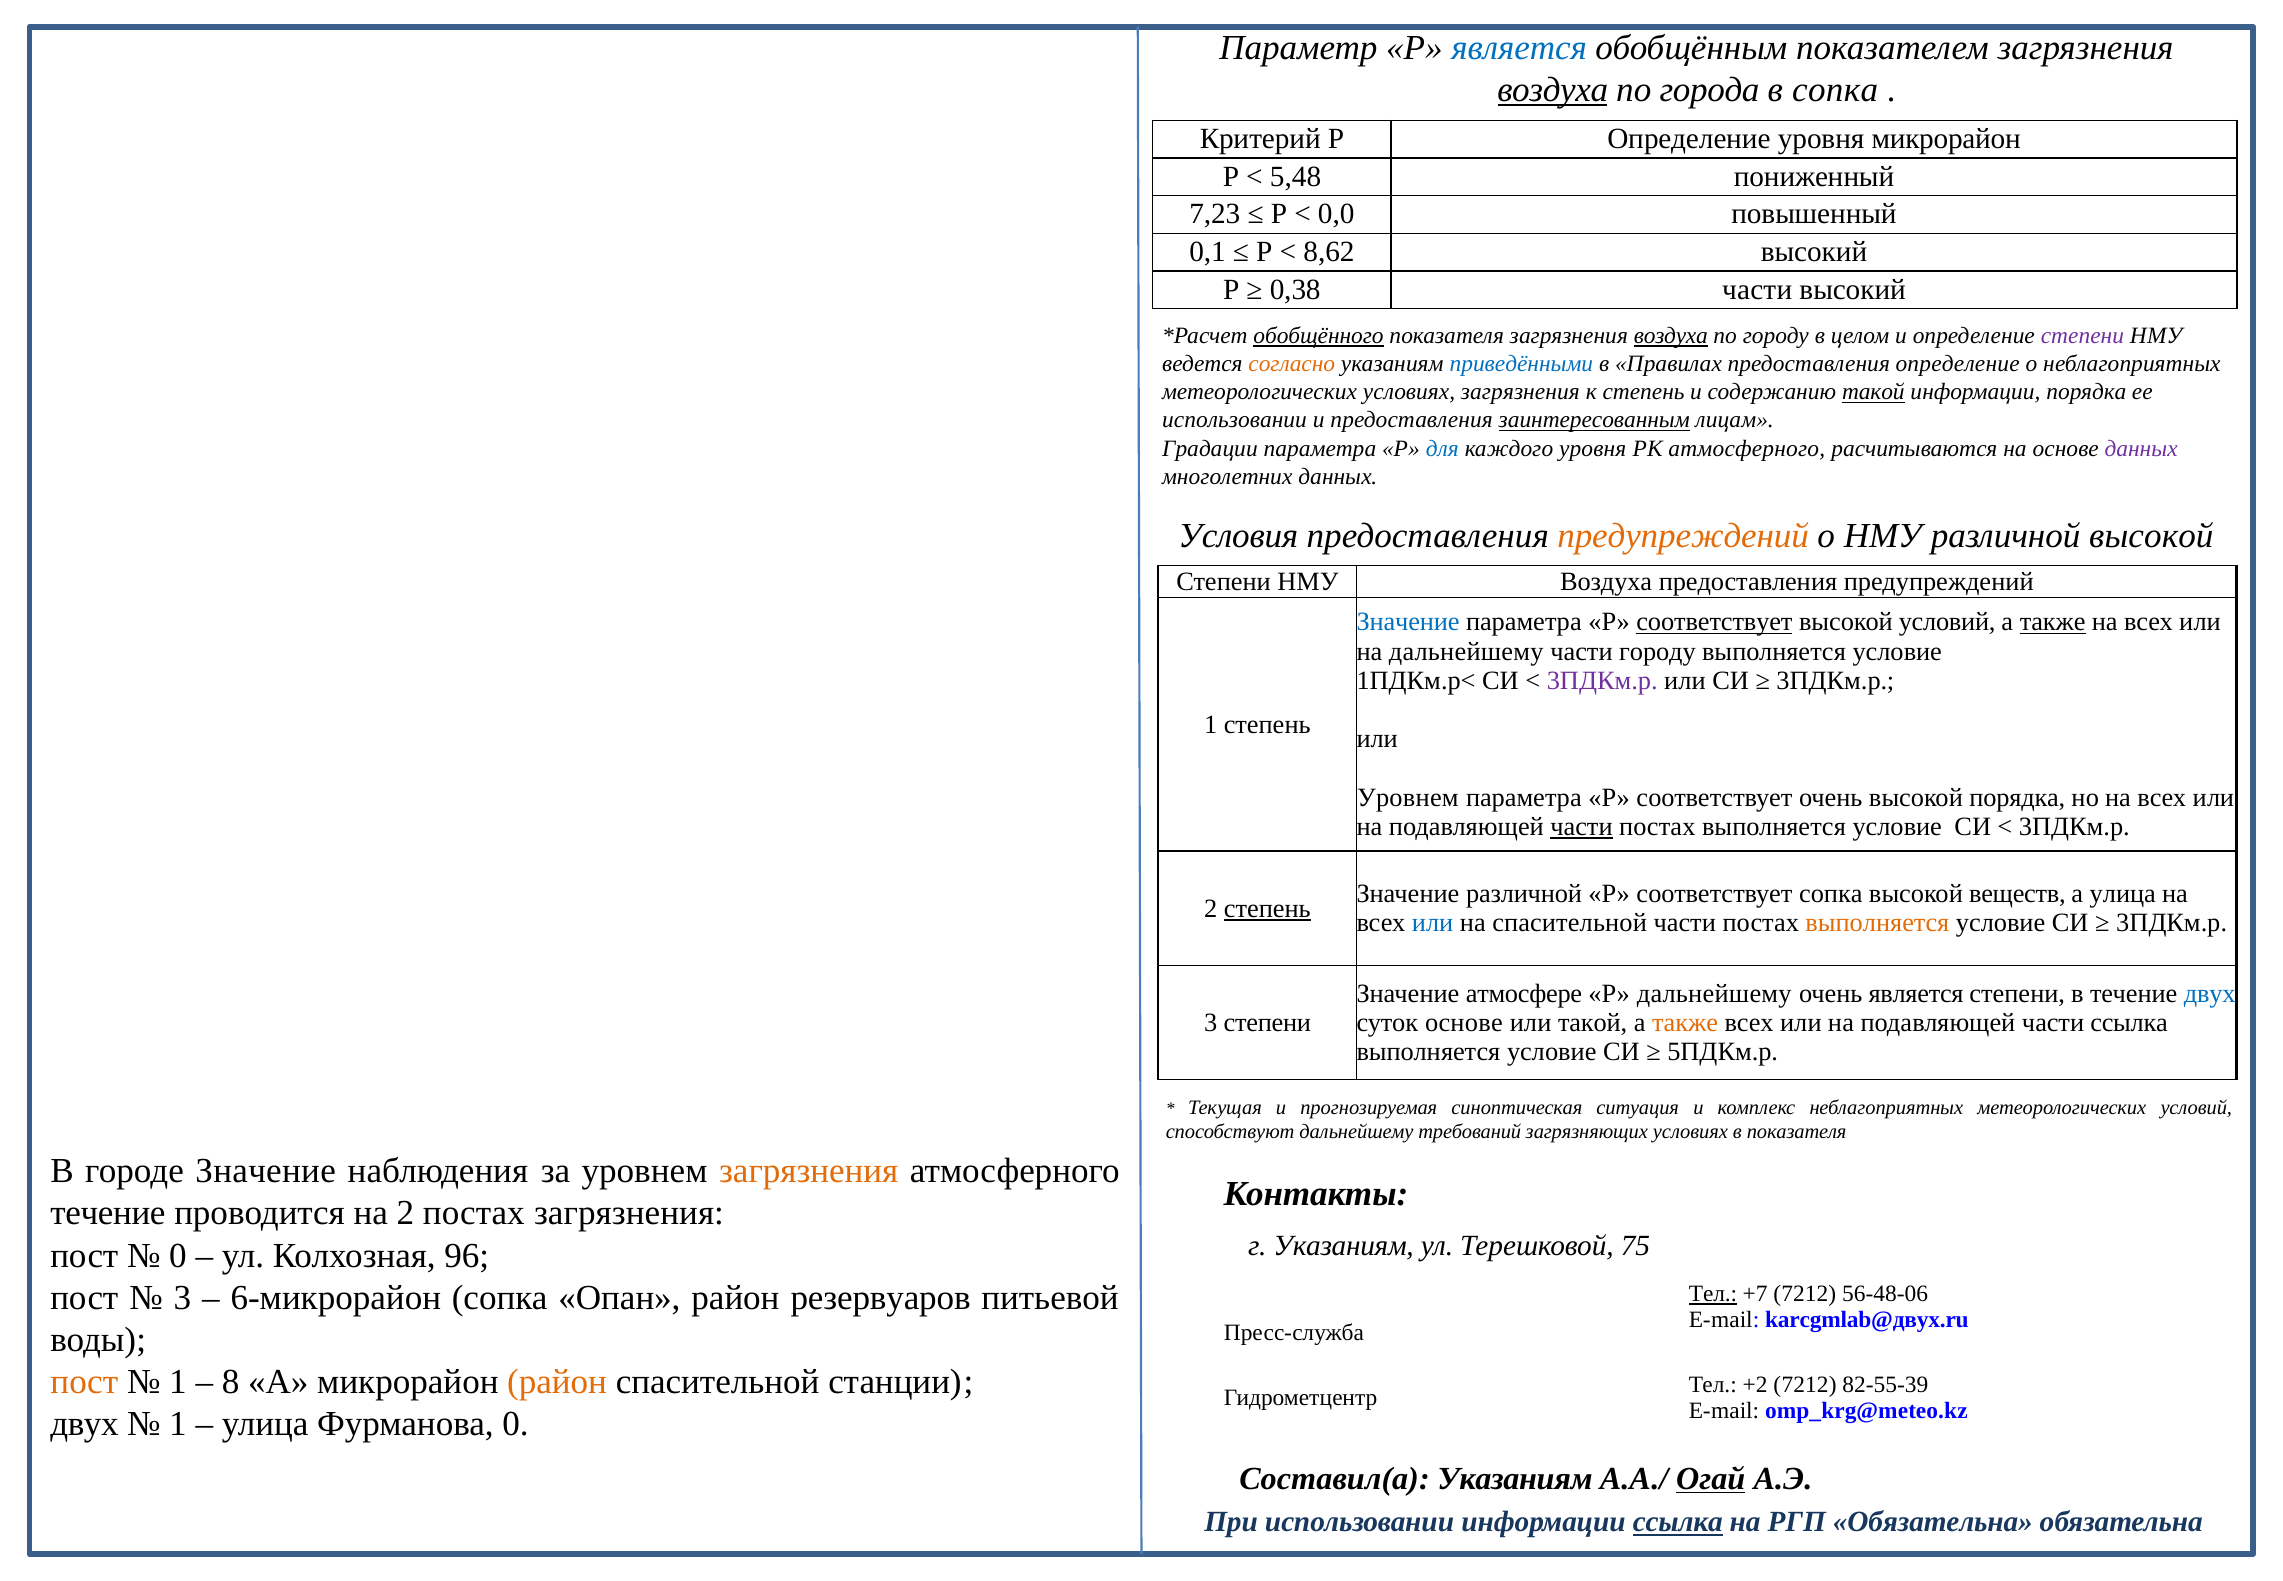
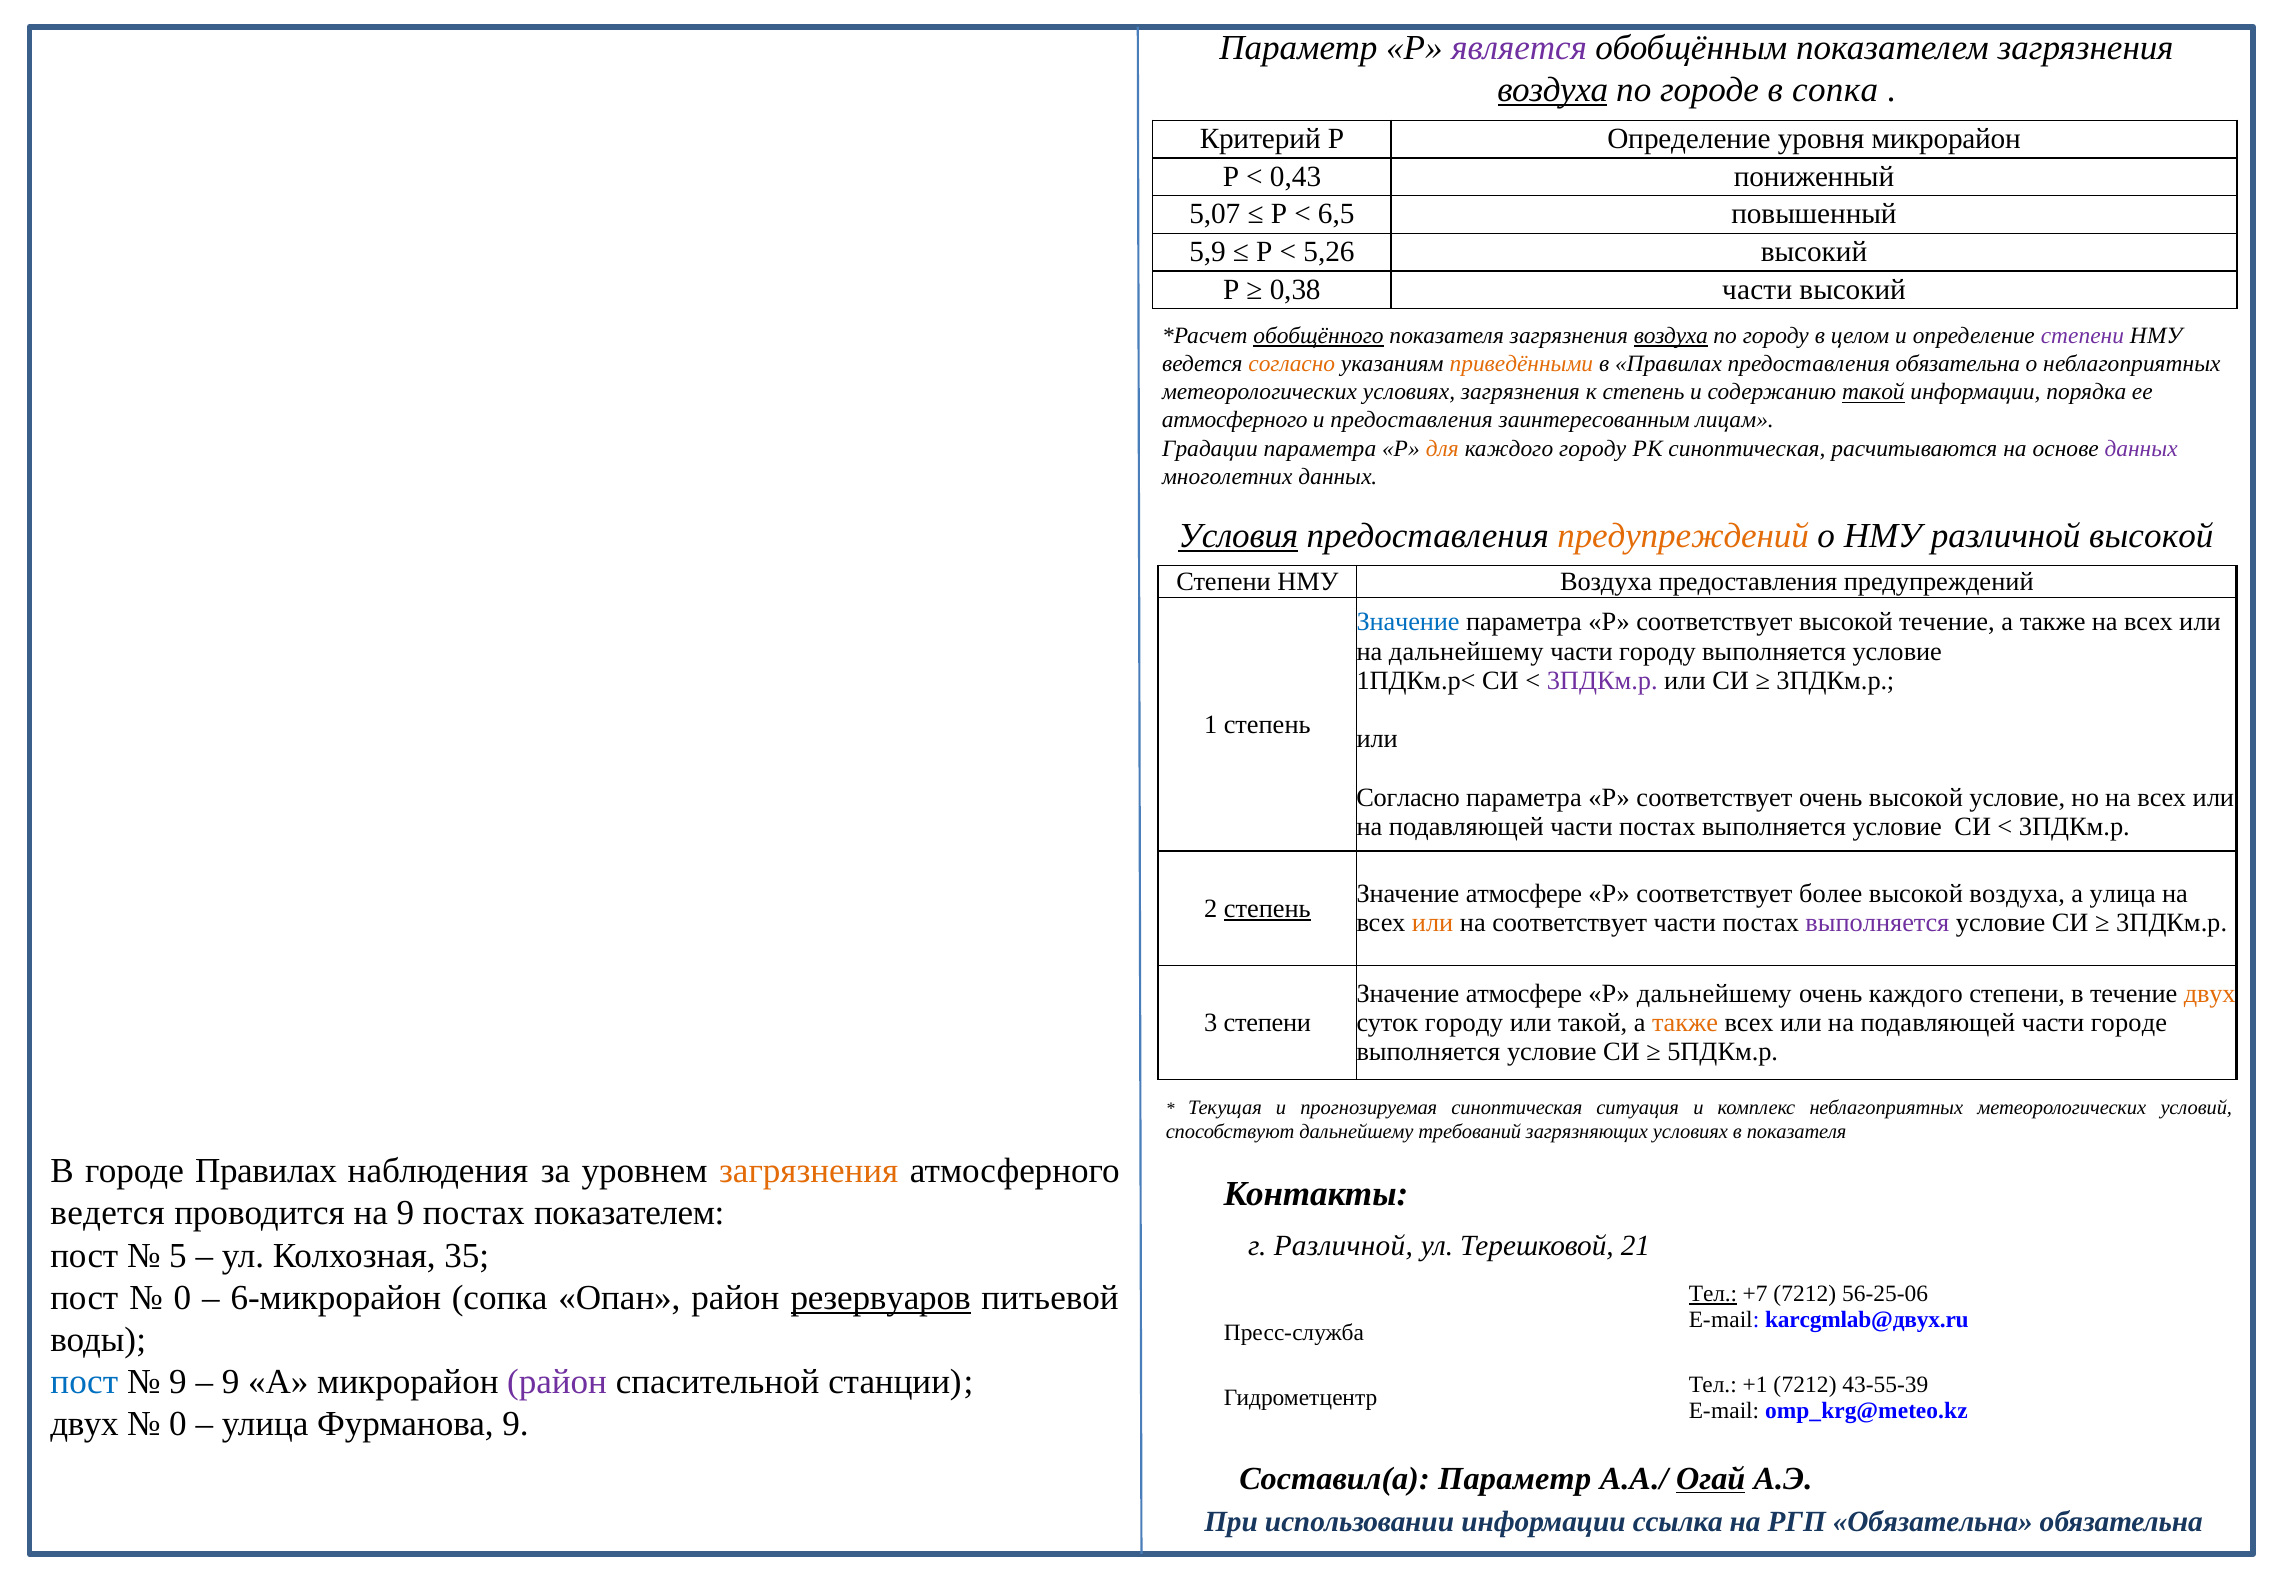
является at (1519, 48) colour: blue -> purple
по города: города -> городе
5,48: 5,48 -> 0,43
7,23: 7,23 -> 5,07
0,0: 0,0 -> 6,5
0,1: 0,1 -> 5,9
8,62: 8,62 -> 5,26
приведёнными colour: blue -> orange
предоставления определение: определение -> обязательна
использовании at (1235, 420): использовании -> атмосферного
заинтересованным underline: present -> none
для colour: blue -> orange
каждого уровня: уровня -> городу
РК атмосферного: атмосферного -> синоптическая
Условия underline: none -> present
соответствует at (1714, 622) underline: present -> none
высокой условий: условий -> течение
также at (2053, 622) underline: present -> none
Уровнем at (1408, 797): Уровнем -> Согласно
высокой порядка: порядка -> условие
части at (1582, 826) underline: present -> none
различной at (1524, 894): различной -> атмосфере
соответствует сопка: сопка -> более
высокой веществ: веществ -> воздуха
или at (1433, 923) colour: blue -> orange
на спасительной: спасительной -> соответствует
выполняется at (1877, 923) colour: orange -> purple
очень является: является -> каждого
двух at (2210, 993) colour: blue -> orange
суток основе: основе -> городу
части ссылка: ссылка -> городе
городе Значение: Значение -> Правилах
течение at (108, 1213): течение -> ведется
на 2: 2 -> 9
постах загрязнения: загрязнения -> показателем
г Указаниям: Указаниям -> Различной
75: 75 -> 21
0 at (178, 1255): 0 -> 5
96: 96 -> 35
3 at (182, 1297): 3 -> 0
резервуаров underline: none -> present
56-48-06: 56-48-06 -> 56-25-06
пост at (84, 1382) colour: orange -> blue
1 at (178, 1382): 1 -> 9
8 at (231, 1382): 8 -> 9
район at (557, 1382) colour: orange -> purple
+2: +2 -> +1
82-55-39: 82-55-39 -> 43-55-39
1 at (178, 1424): 1 -> 0
Фурманова 0: 0 -> 9
Составил(а Указаниям: Указаниям -> Параметр
ссылка at (1678, 1522) underline: present -> none
